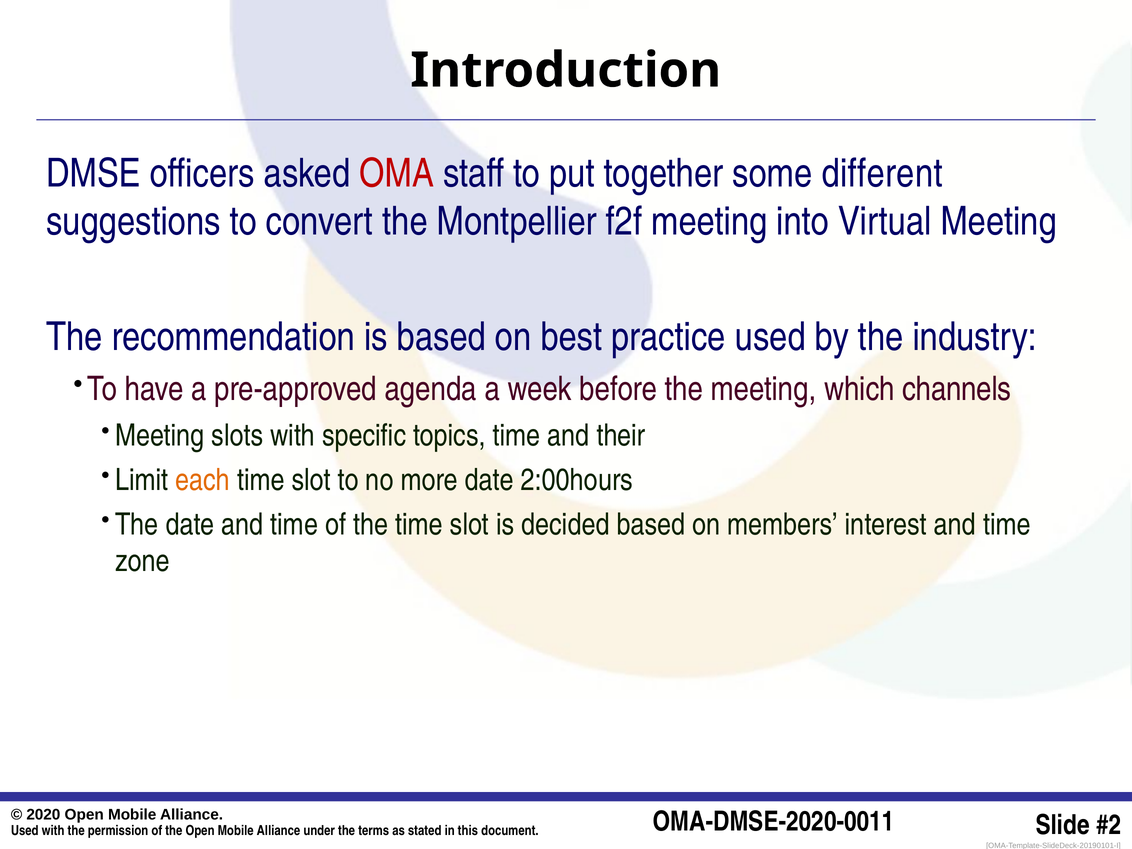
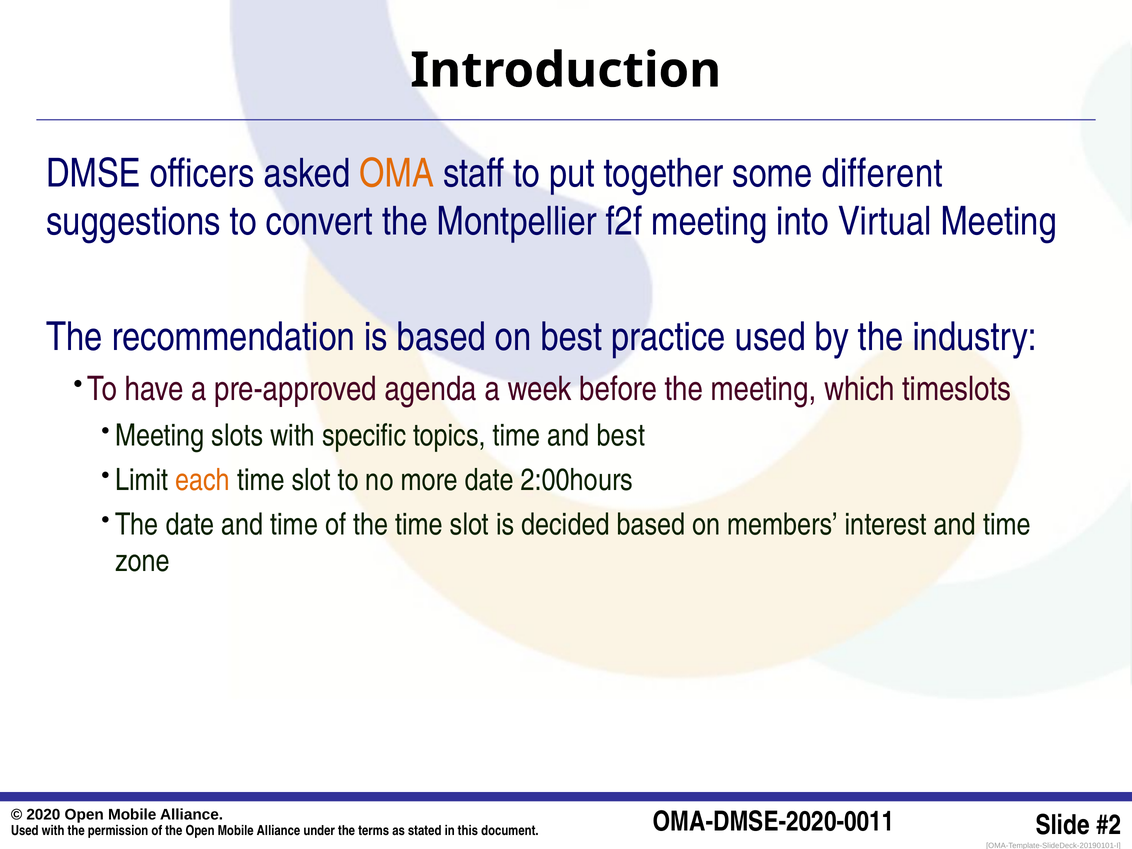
OMA colour: red -> orange
channels: channels -> timeslots
and their: their -> best
